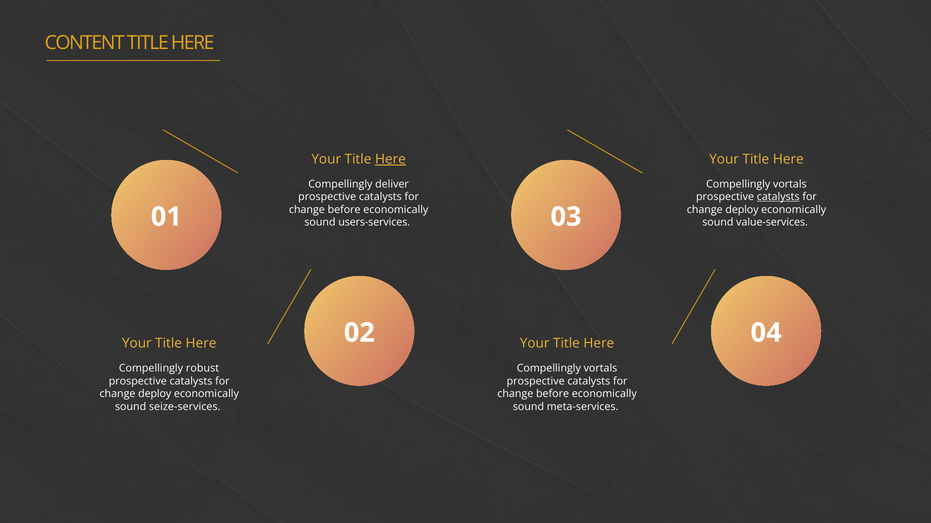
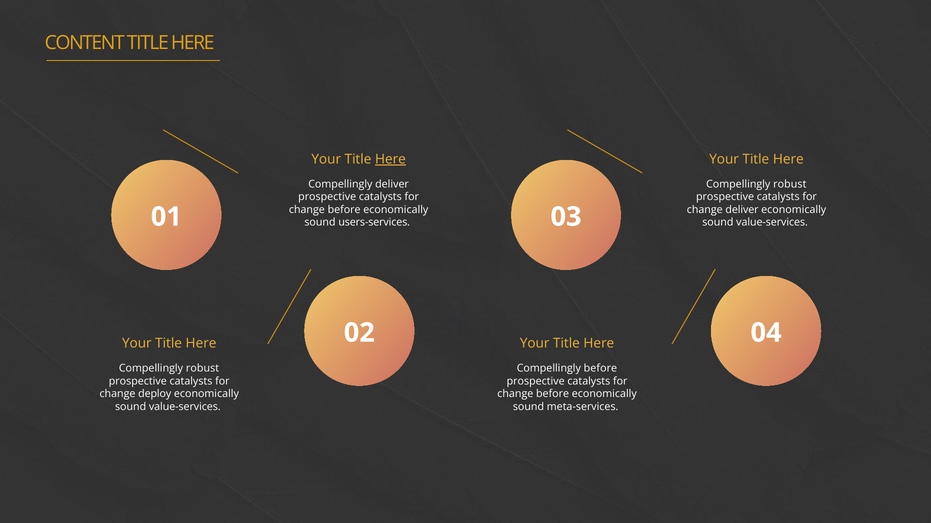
vortals at (790, 184): vortals -> robust
catalysts at (778, 197) underline: present -> none
deploy at (742, 210): deploy -> deliver
vortals at (600, 369): vortals -> before
seize-services at (185, 407): seize-services -> value-services
